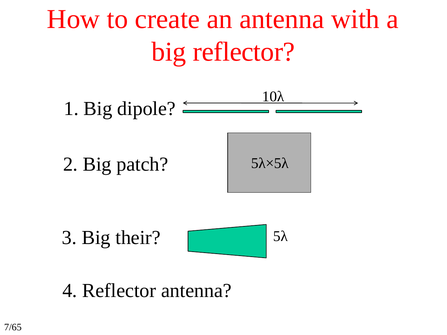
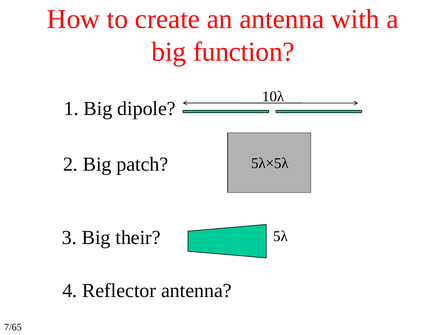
big reflector: reflector -> function
